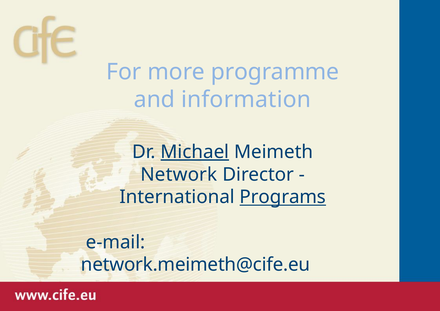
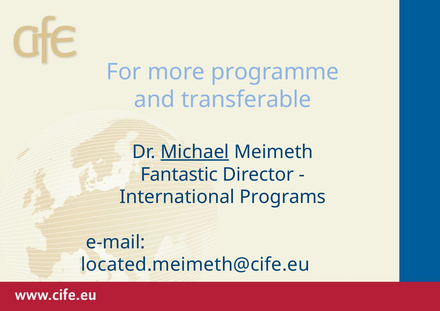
information: information -> transferable
Network: Network -> Fantastic
Programs underline: present -> none
network.meimeth@cife.eu: network.meimeth@cife.eu -> located.meimeth@cife.eu
